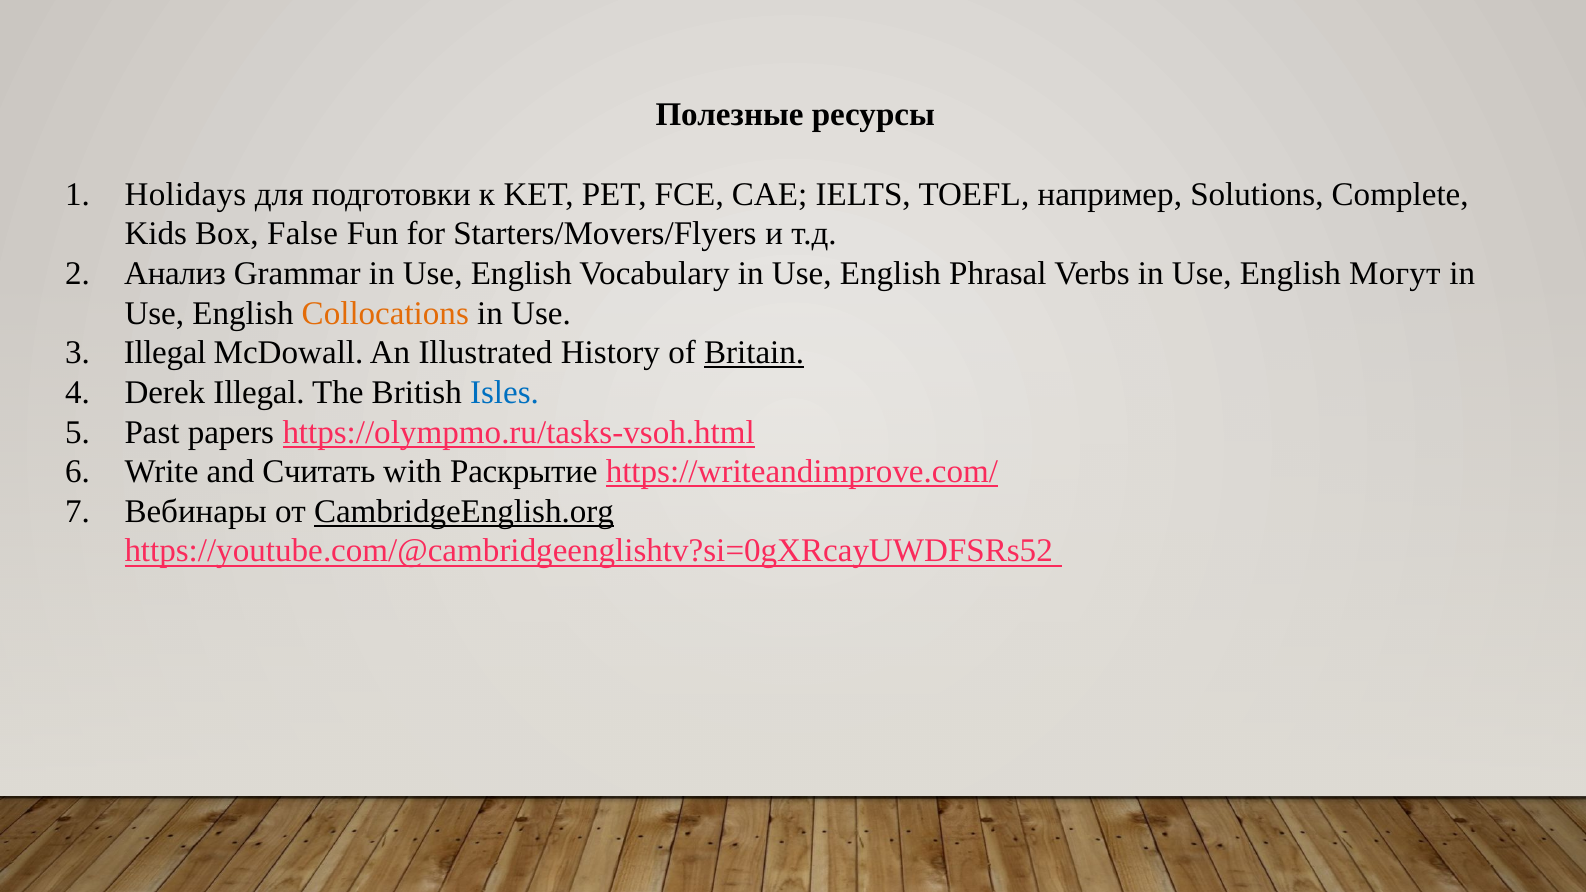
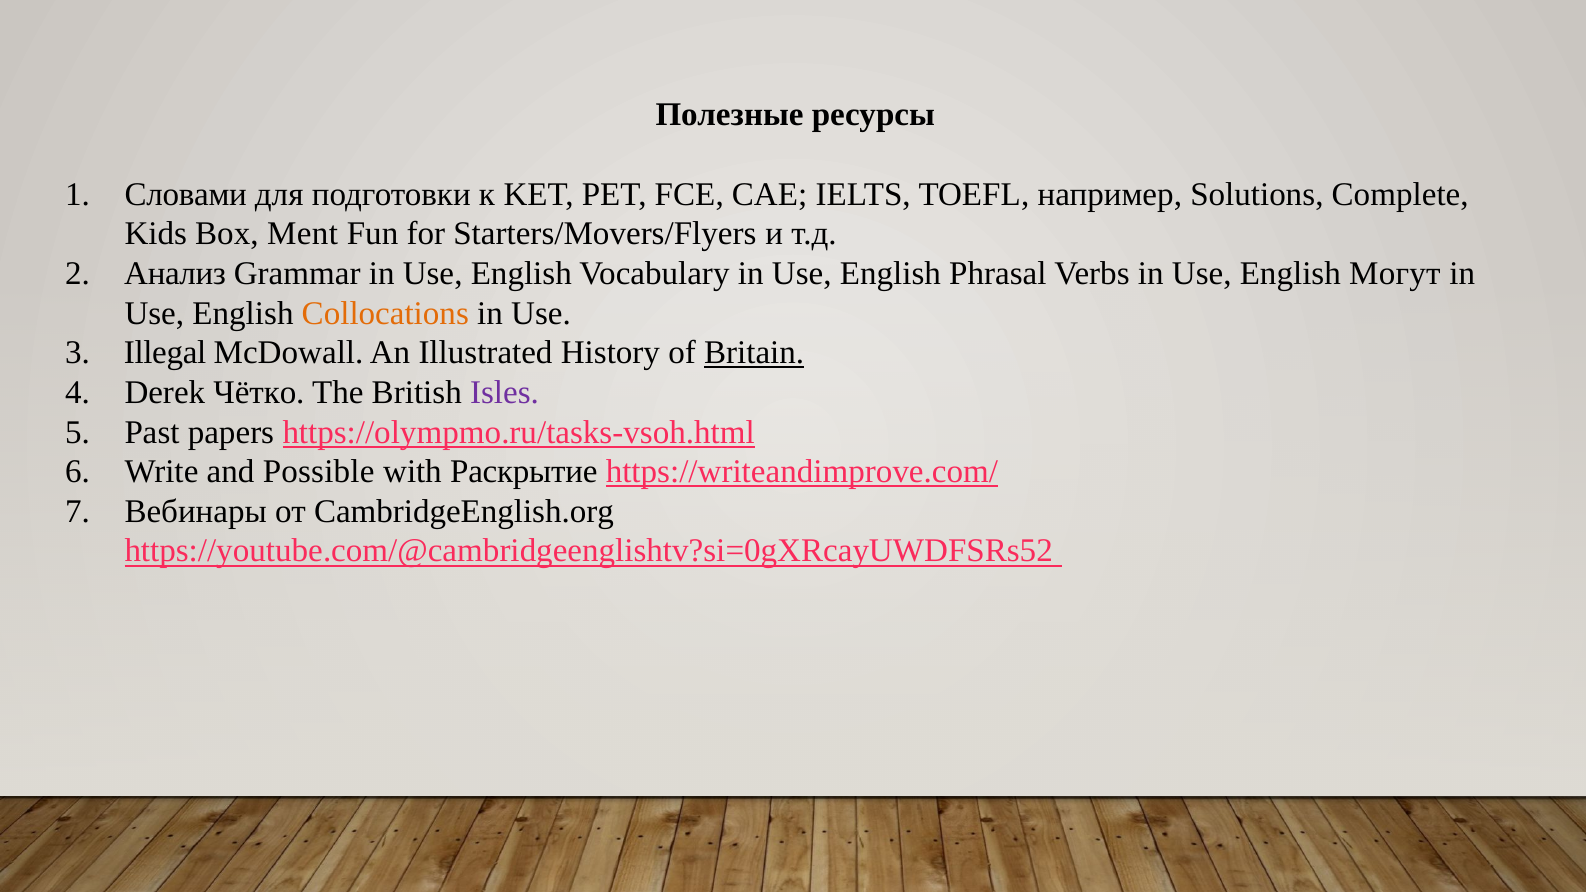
Holidays: Holidays -> Словами
False: False -> Ment
Derek Illegal: Illegal -> Чётко
Isles colour: blue -> purple
Считать: Считать -> Possible
CambridgeEnglish.org underline: present -> none
